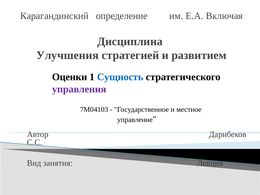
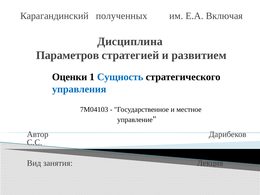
определение: определение -> полученных
Улучшения: Улучшения -> Параметров
управления colour: purple -> blue
